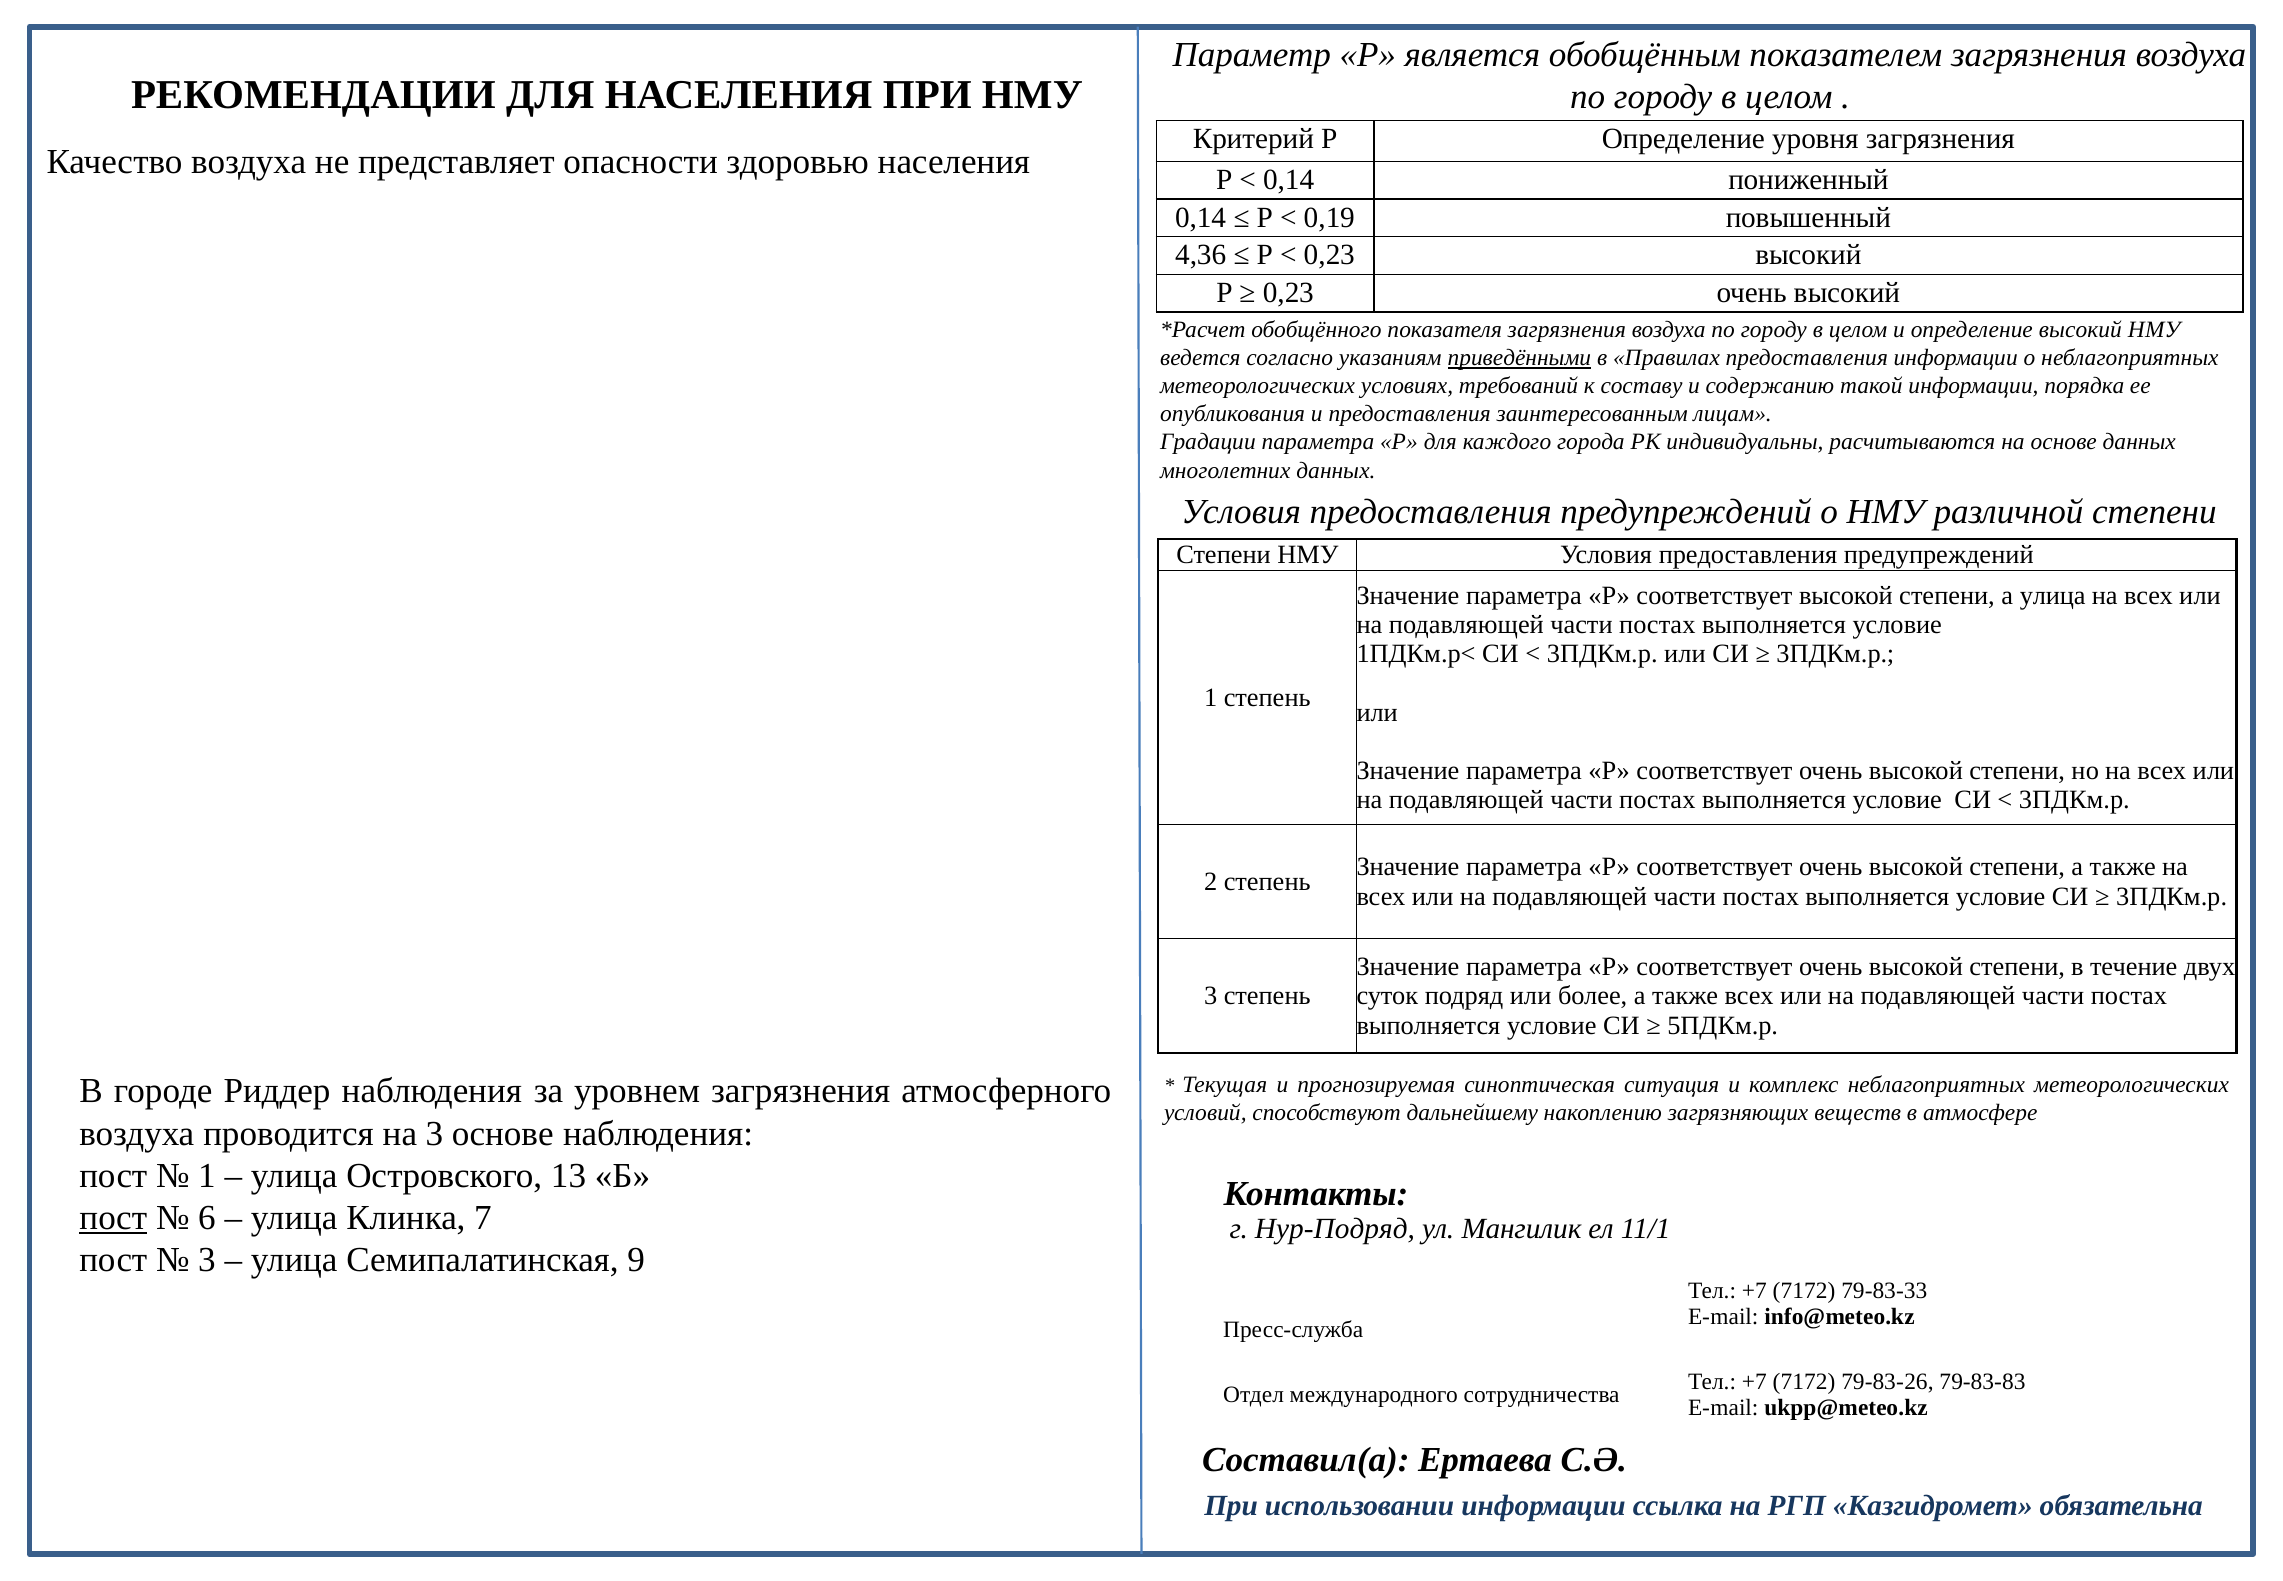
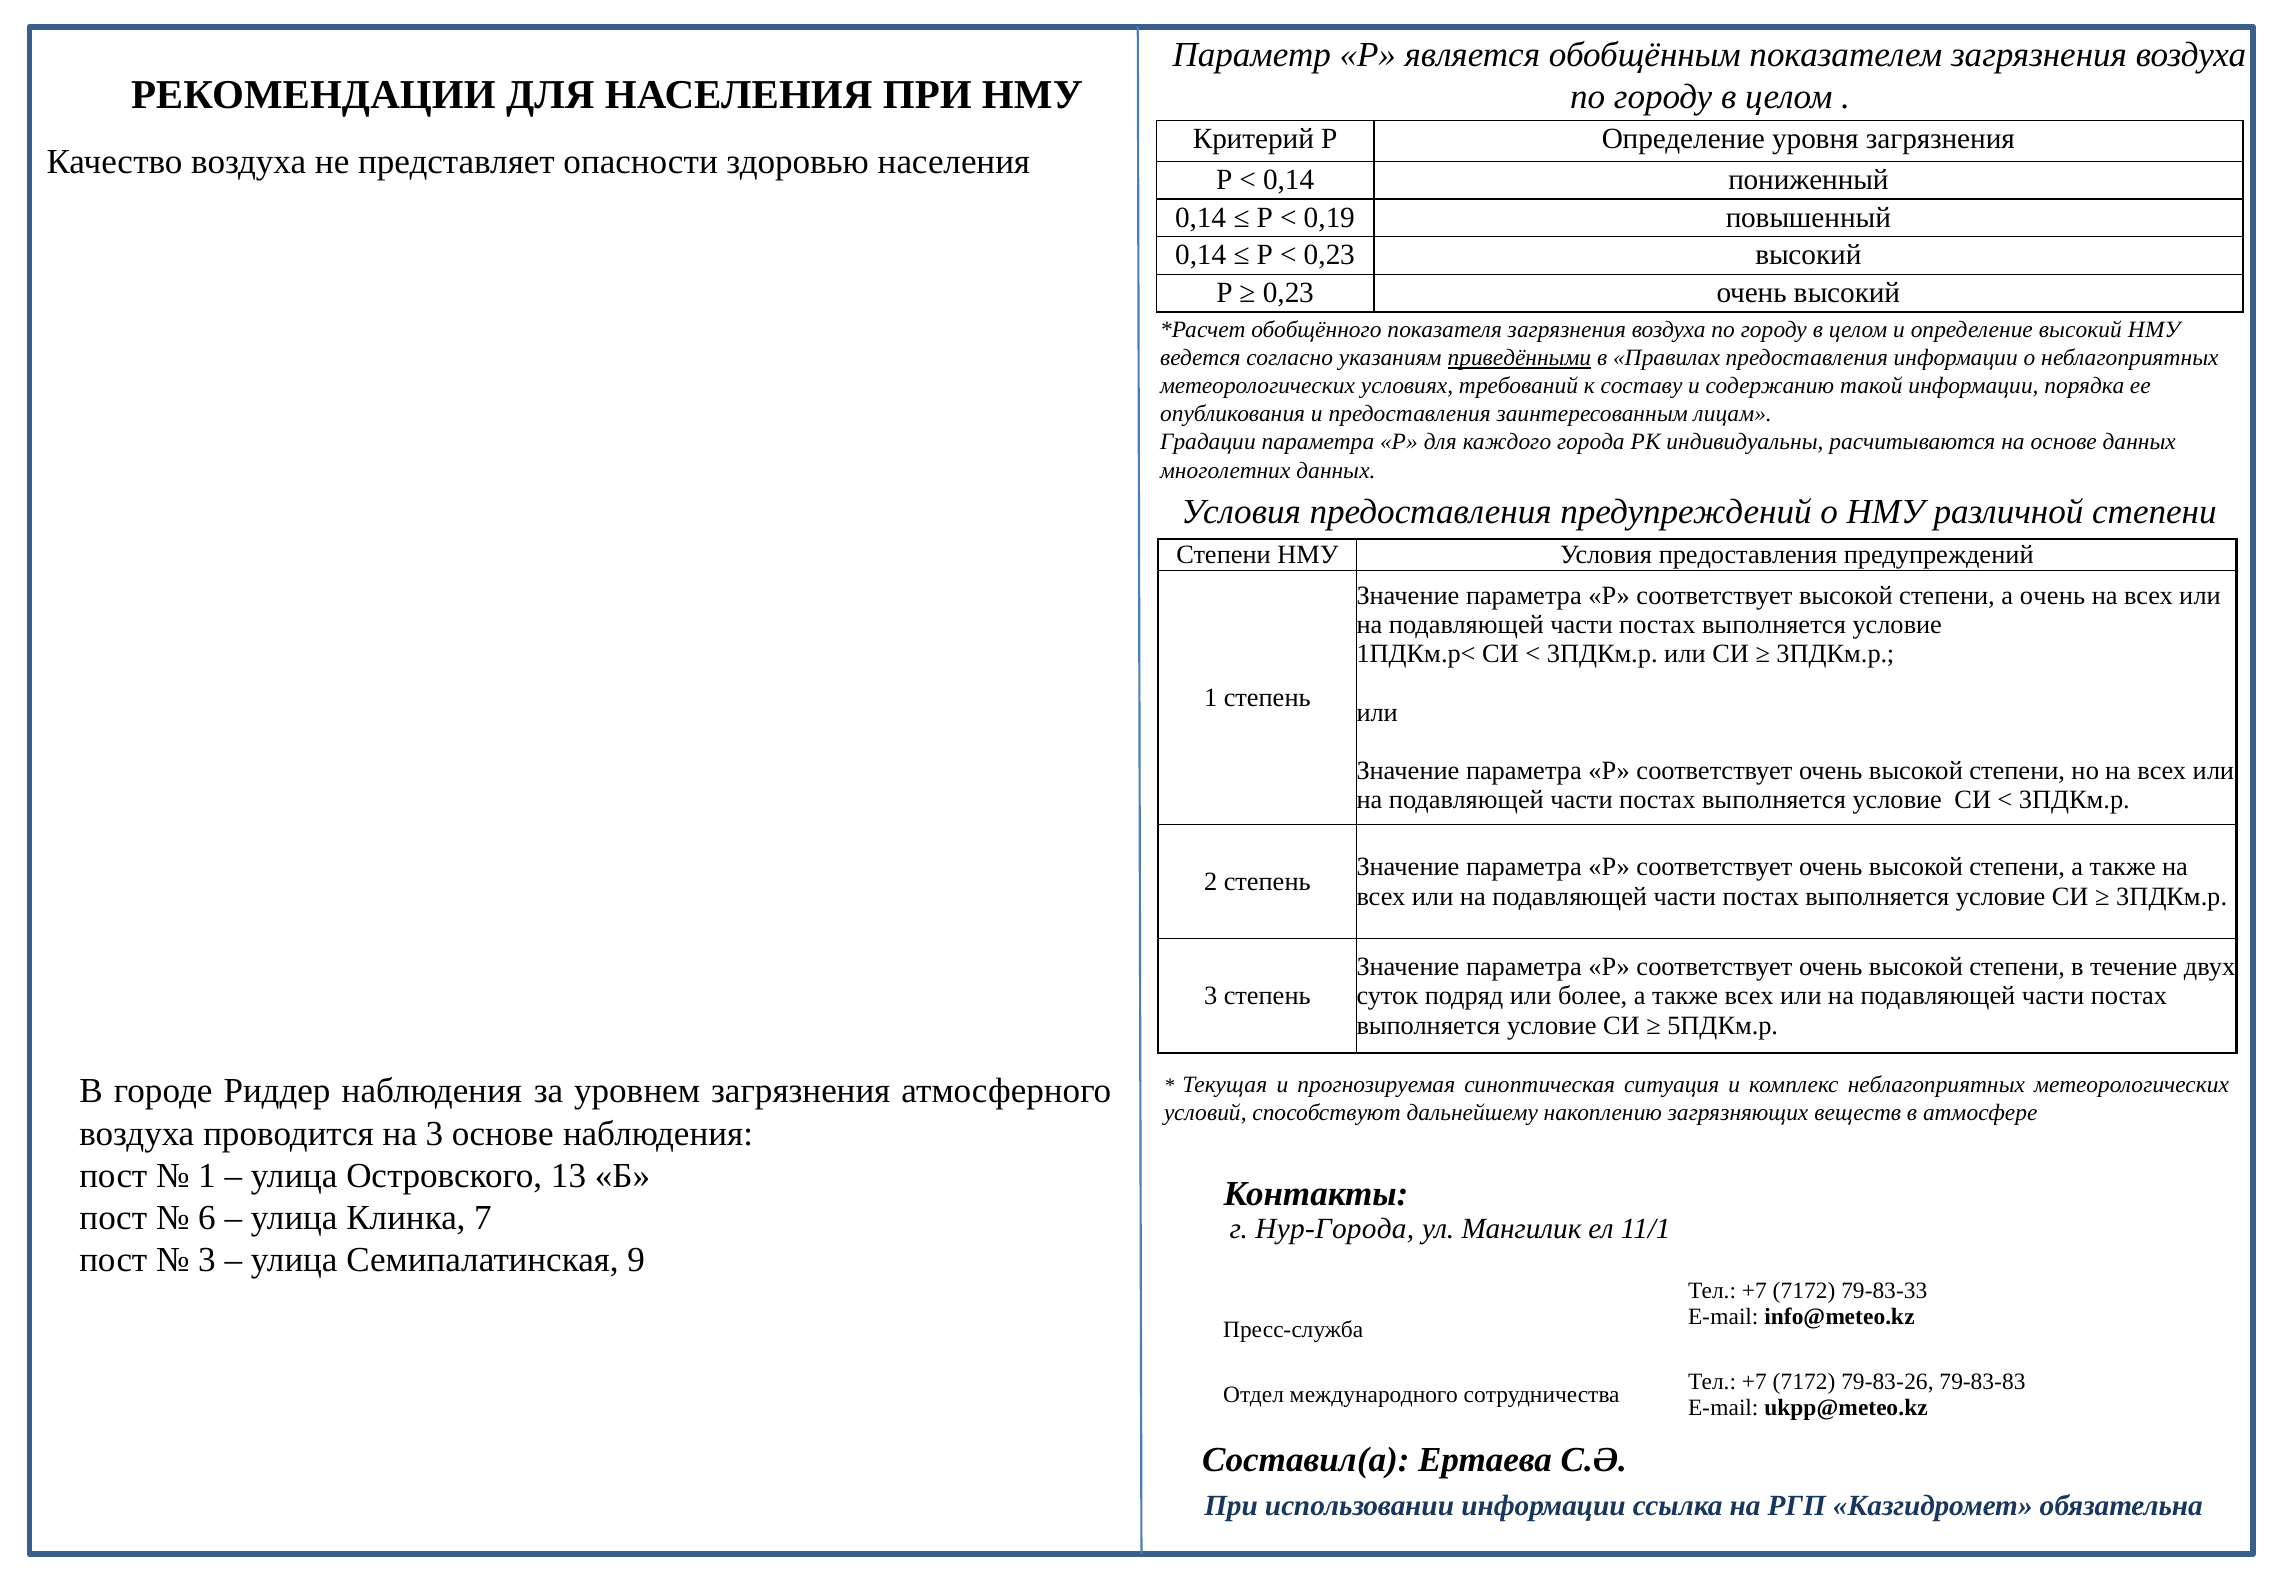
4,36 at (1201, 255): 4,36 -> 0,14
а улица: улица -> очень
пост at (113, 1217) underline: present -> none
Нур-Подряд: Нур-Подряд -> Нур-Города
